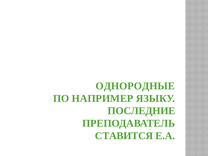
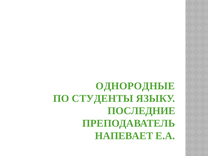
НАПРИМЕР: НАПРИМЕР -> СТУДЕНТЫ
СТАВИТСЯ: СТАВИТСЯ -> НАПЕВАЕТ
